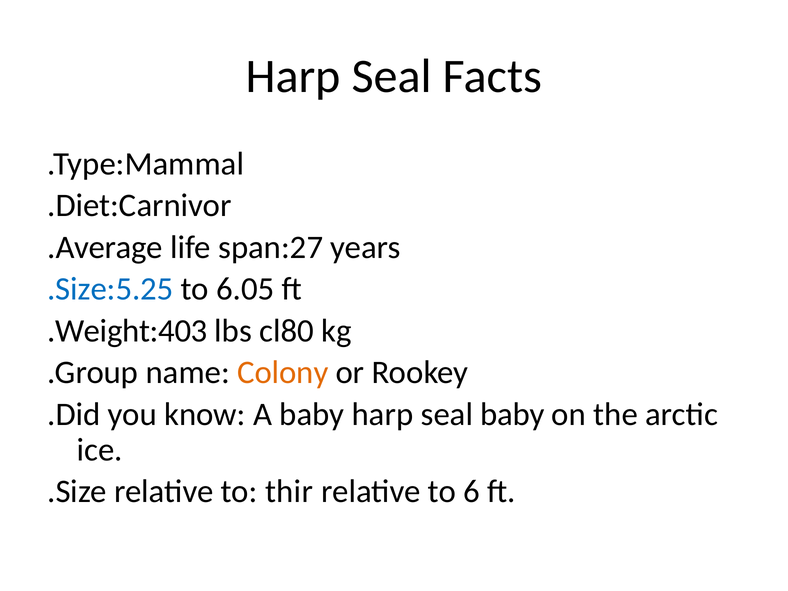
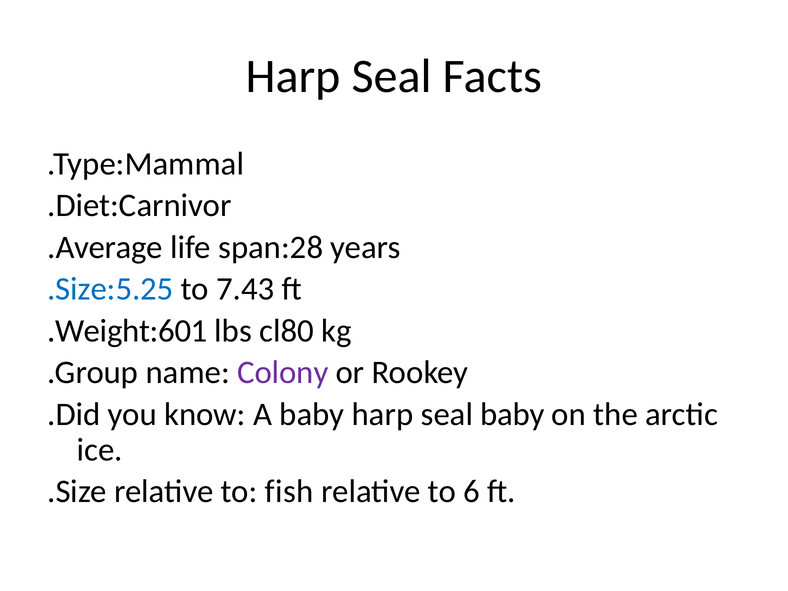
span:27: span:27 -> span:28
6.05: 6.05 -> 7.43
.Weight:403: .Weight:403 -> .Weight:601
Colony colour: orange -> purple
thir: thir -> fish
